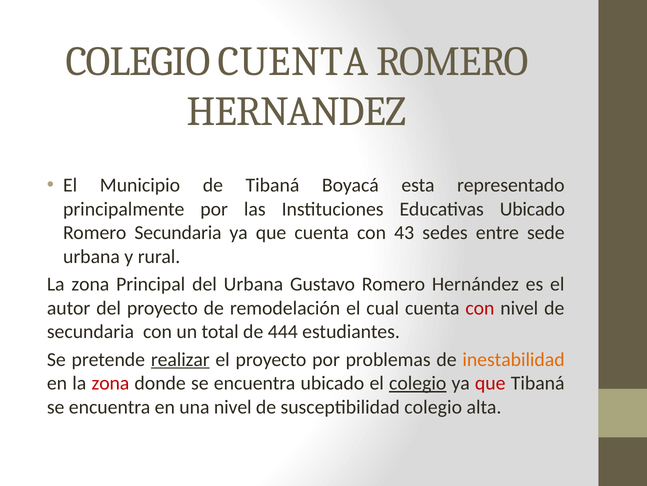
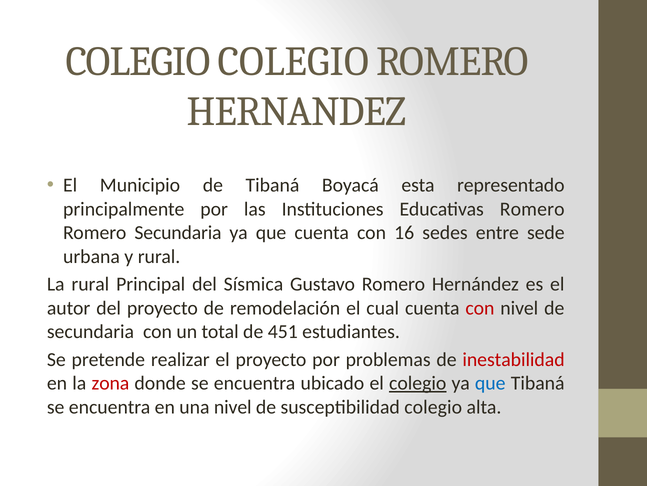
COLEGIO CUENTA: CUENTA -> COLEGIO
Educativas Ubicado: Ubicado -> Romero
43: 43 -> 16
zona at (90, 284): zona -> rural
del Urbana: Urbana -> Sísmica
444: 444 -> 451
realizar underline: present -> none
inestabilidad colour: orange -> red
que at (490, 383) colour: red -> blue
